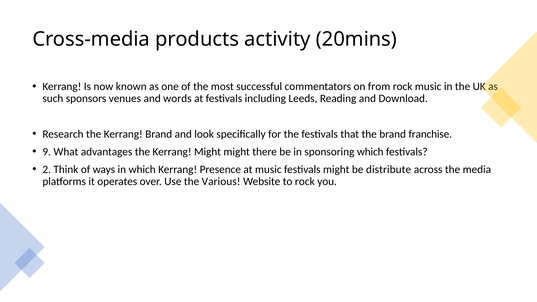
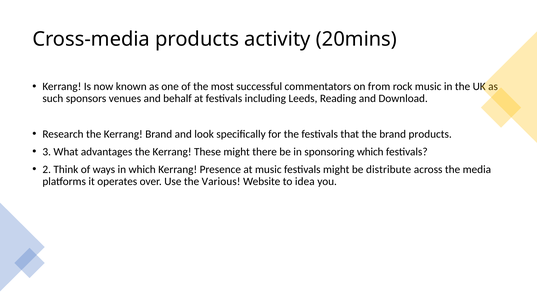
words: words -> behalf
brand franchise: franchise -> products
9: 9 -> 3
Kerrang Might: Might -> These
to rock: rock -> idea
